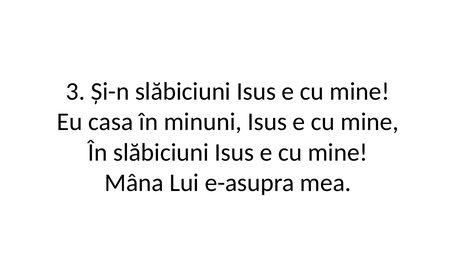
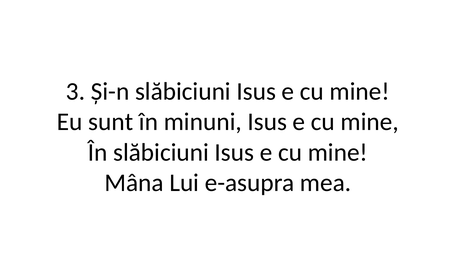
casa: casa -> sunt
